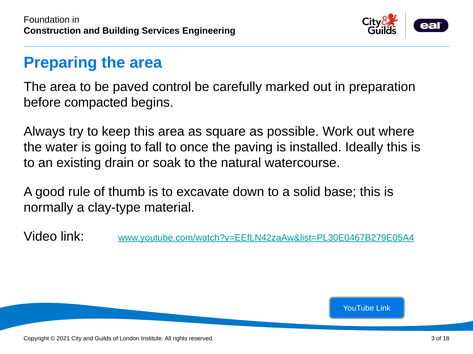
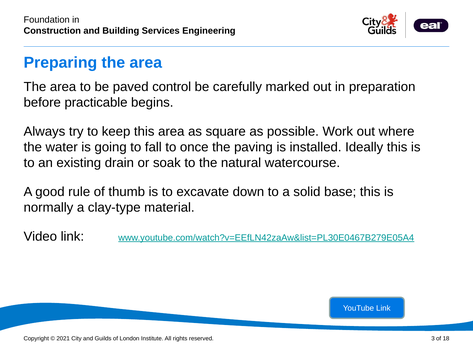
compacted: compacted -> practicable
